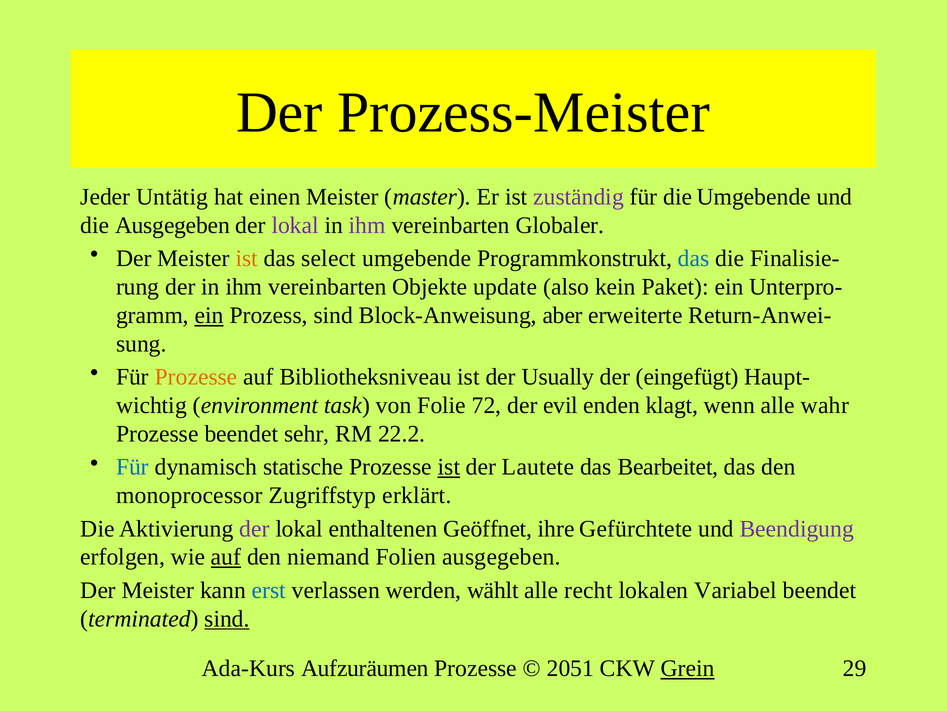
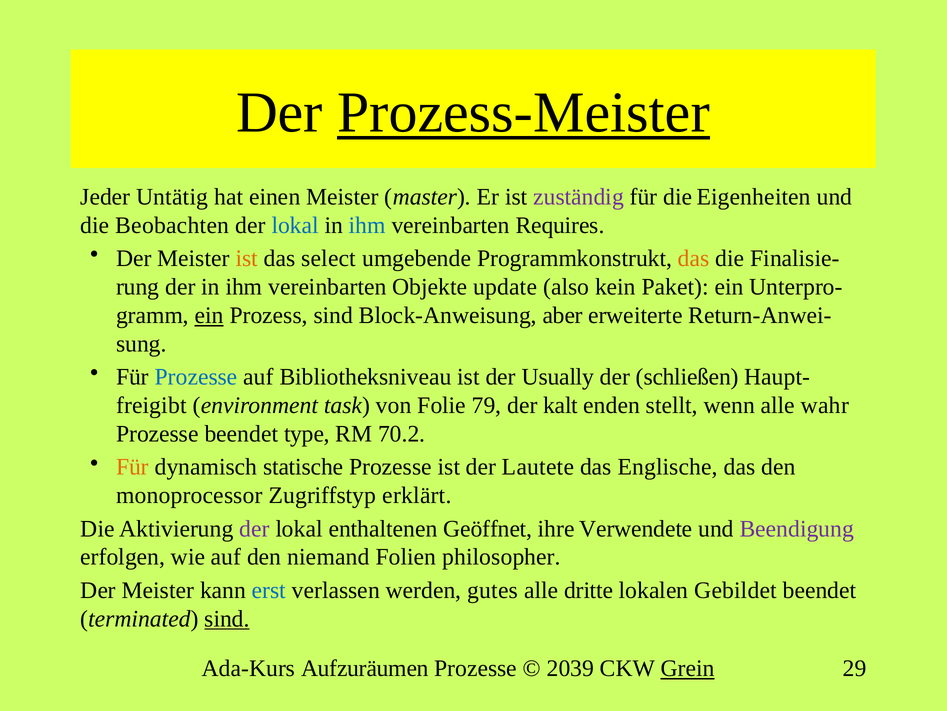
Prozess-Meister underline: none -> present
die Umgebende: Umgebende -> Eigenheiten
die Ausgegeben: Ausgegeben -> Beobachten
lokal at (295, 225) colour: purple -> blue
ihm at (367, 225) colour: purple -> blue
Globaler: Globaler -> Requires
das at (694, 258) colour: blue -> orange
Prozesse at (196, 377) colour: orange -> blue
eingefügt: eingefügt -> schließen
wichtig: wichtig -> freigibt
72: 72 -> 79
evil: evil -> kalt
klagt: klagt -> stellt
sehr: sehr -> type
22.2: 22.2 -> 70.2
Für at (132, 467) colour: blue -> orange
ist at (449, 467) underline: present -> none
Bearbeitet: Bearbeitet -> Englische
Gefürchtete: Gefürchtete -> Verwendete
auf at (226, 557) underline: present -> none
Folien ausgegeben: ausgegeben -> philosopher
wählt: wählt -> gutes
recht: recht -> dritte
Variabel: Variabel -> Gebildet
2051: 2051 -> 2039
